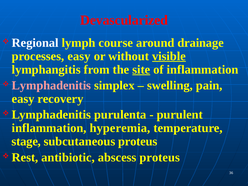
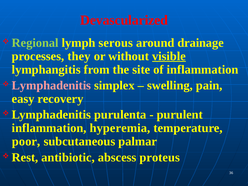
Regional colour: white -> light green
course: course -> serous
processes easy: easy -> they
site underline: present -> none
stage: stage -> poor
subcutaneous proteus: proteus -> palmar
